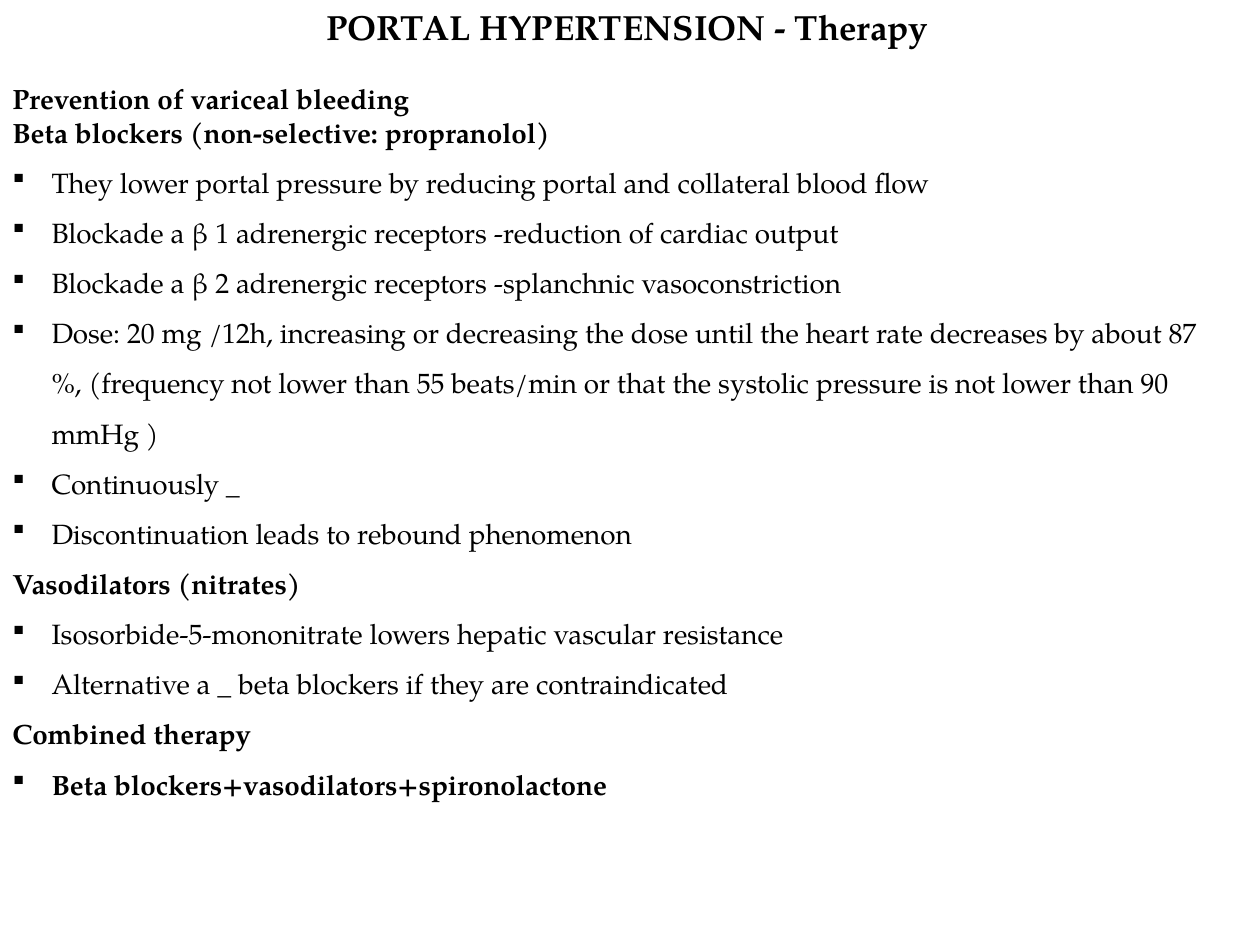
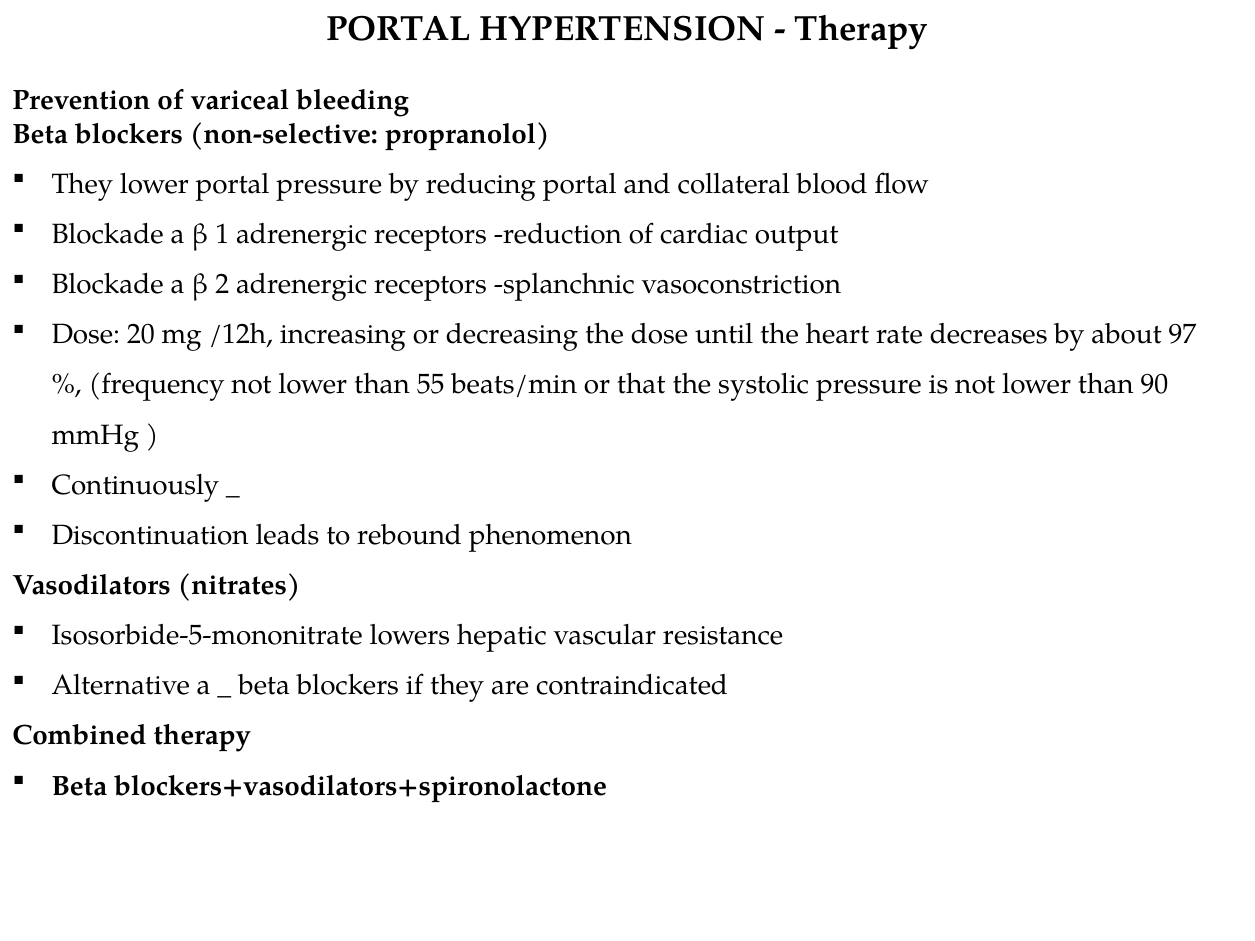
87: 87 -> 97
